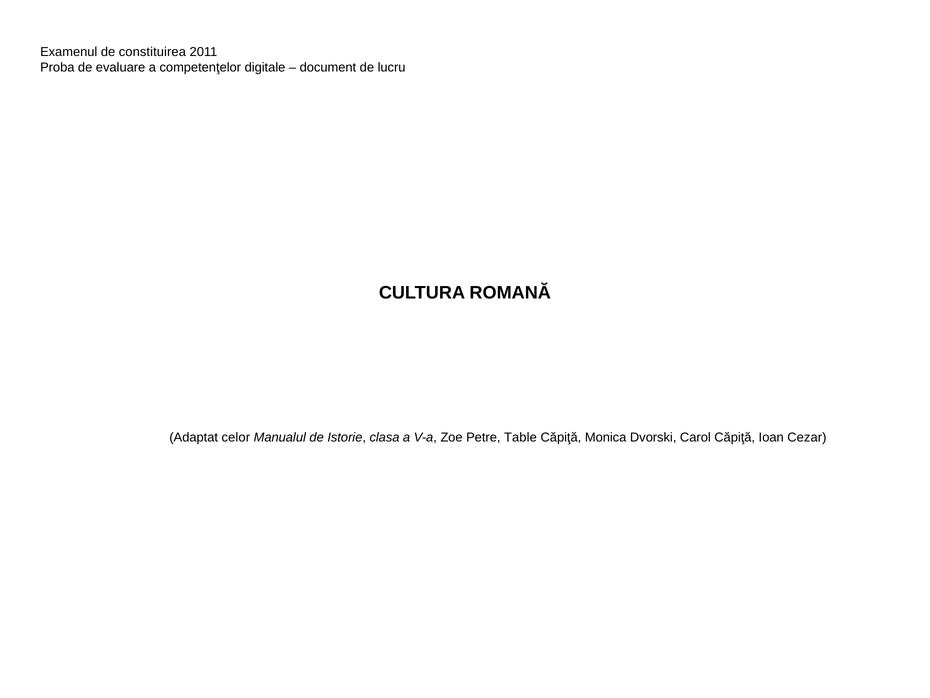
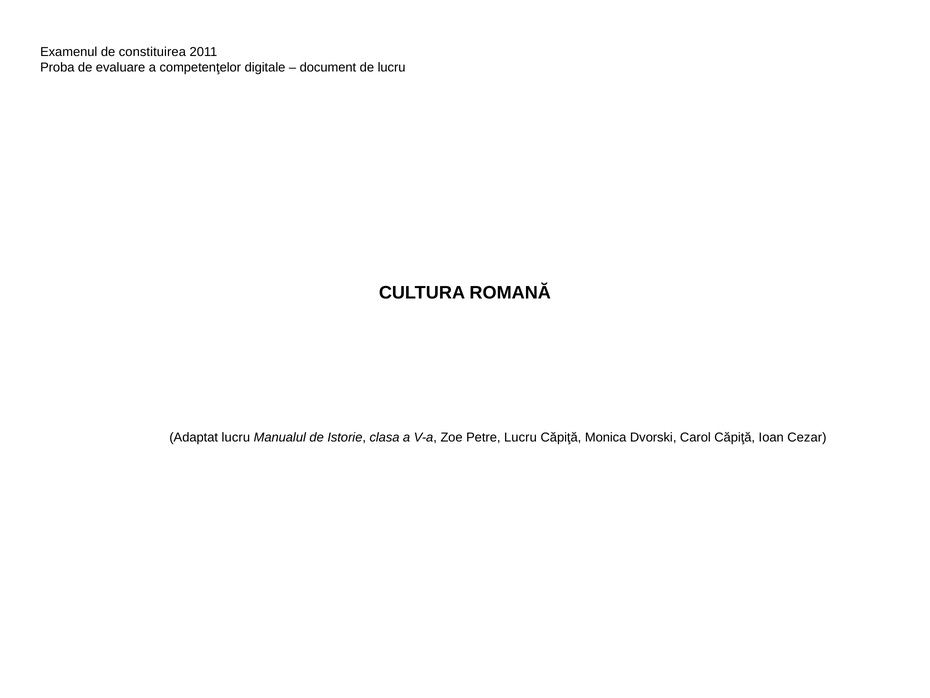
Adaptat celor: celor -> lucru
Petre Table: Table -> Lucru
